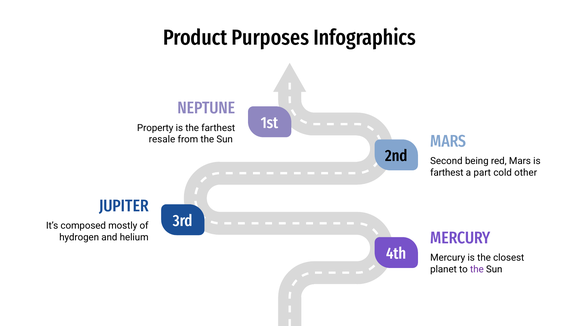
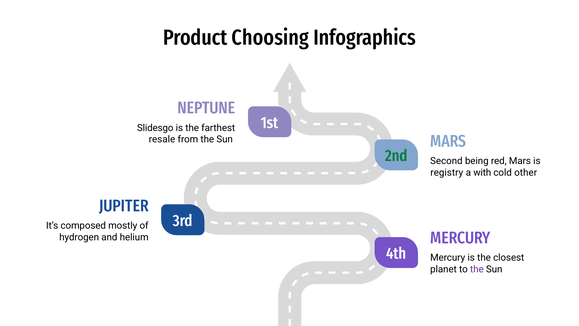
Purposes: Purposes -> Choosing
Property: Property -> Slidesgo
2nd colour: black -> green
farthest at (447, 172): farthest -> registry
part: part -> with
